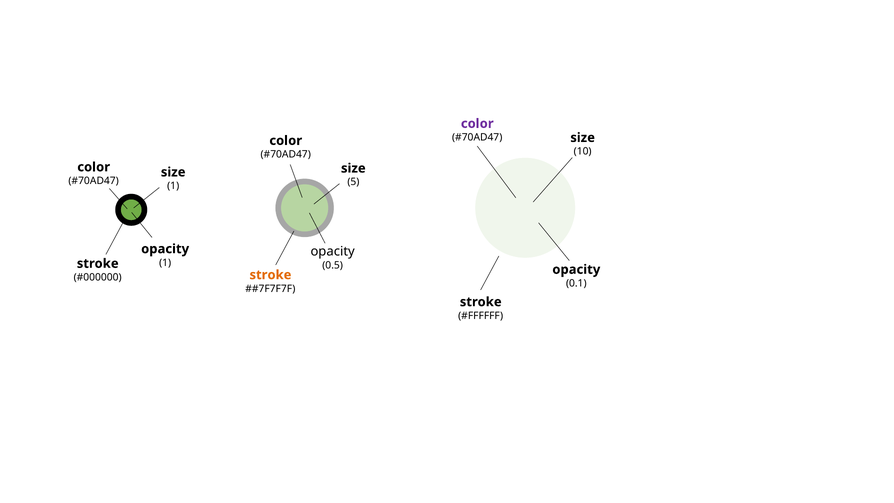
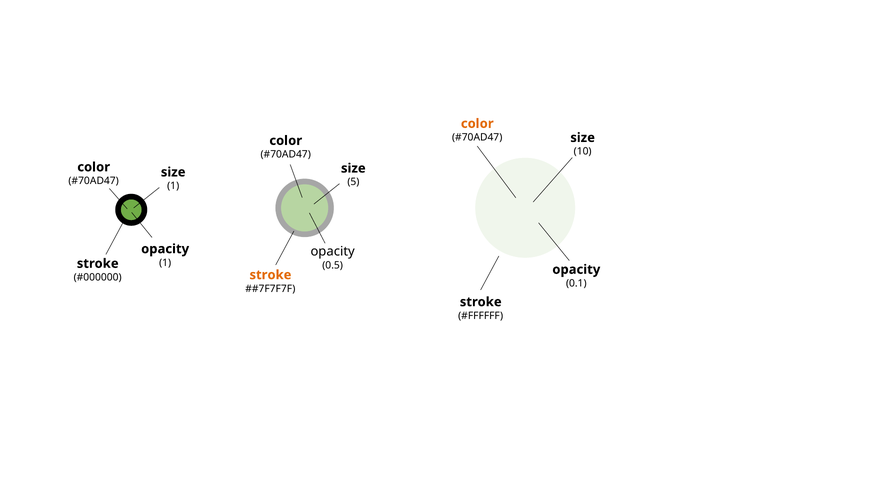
color at (477, 124) colour: purple -> orange
